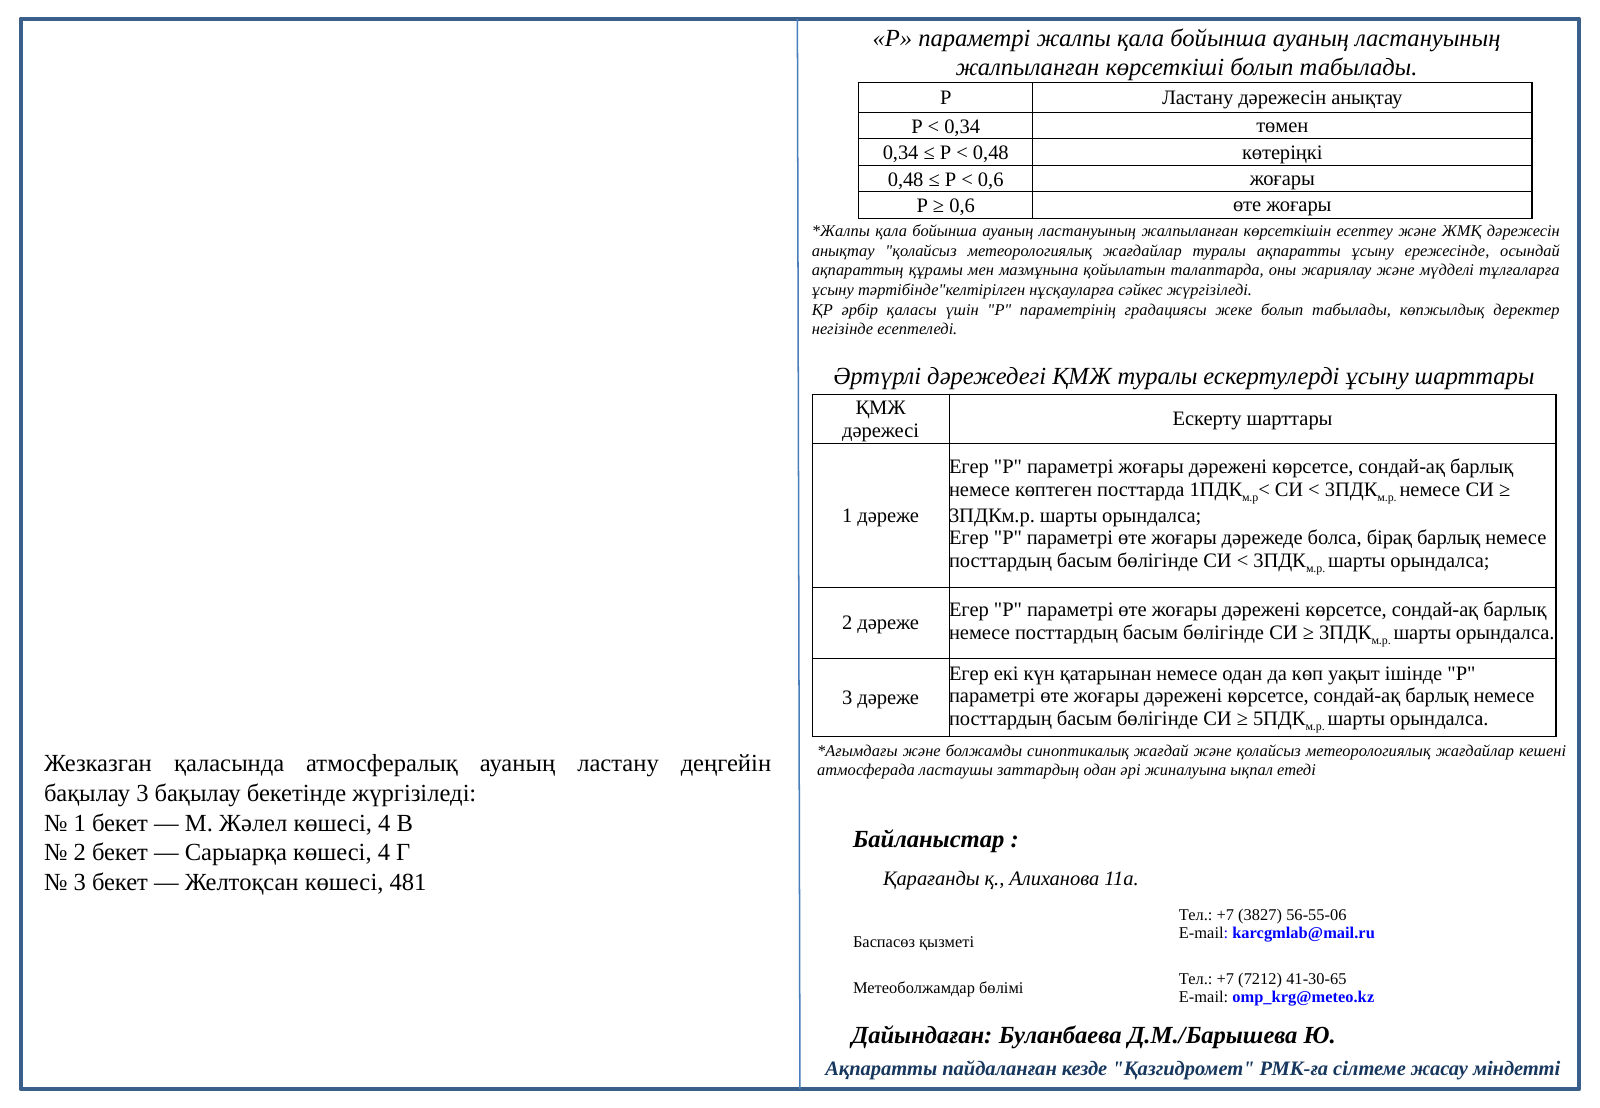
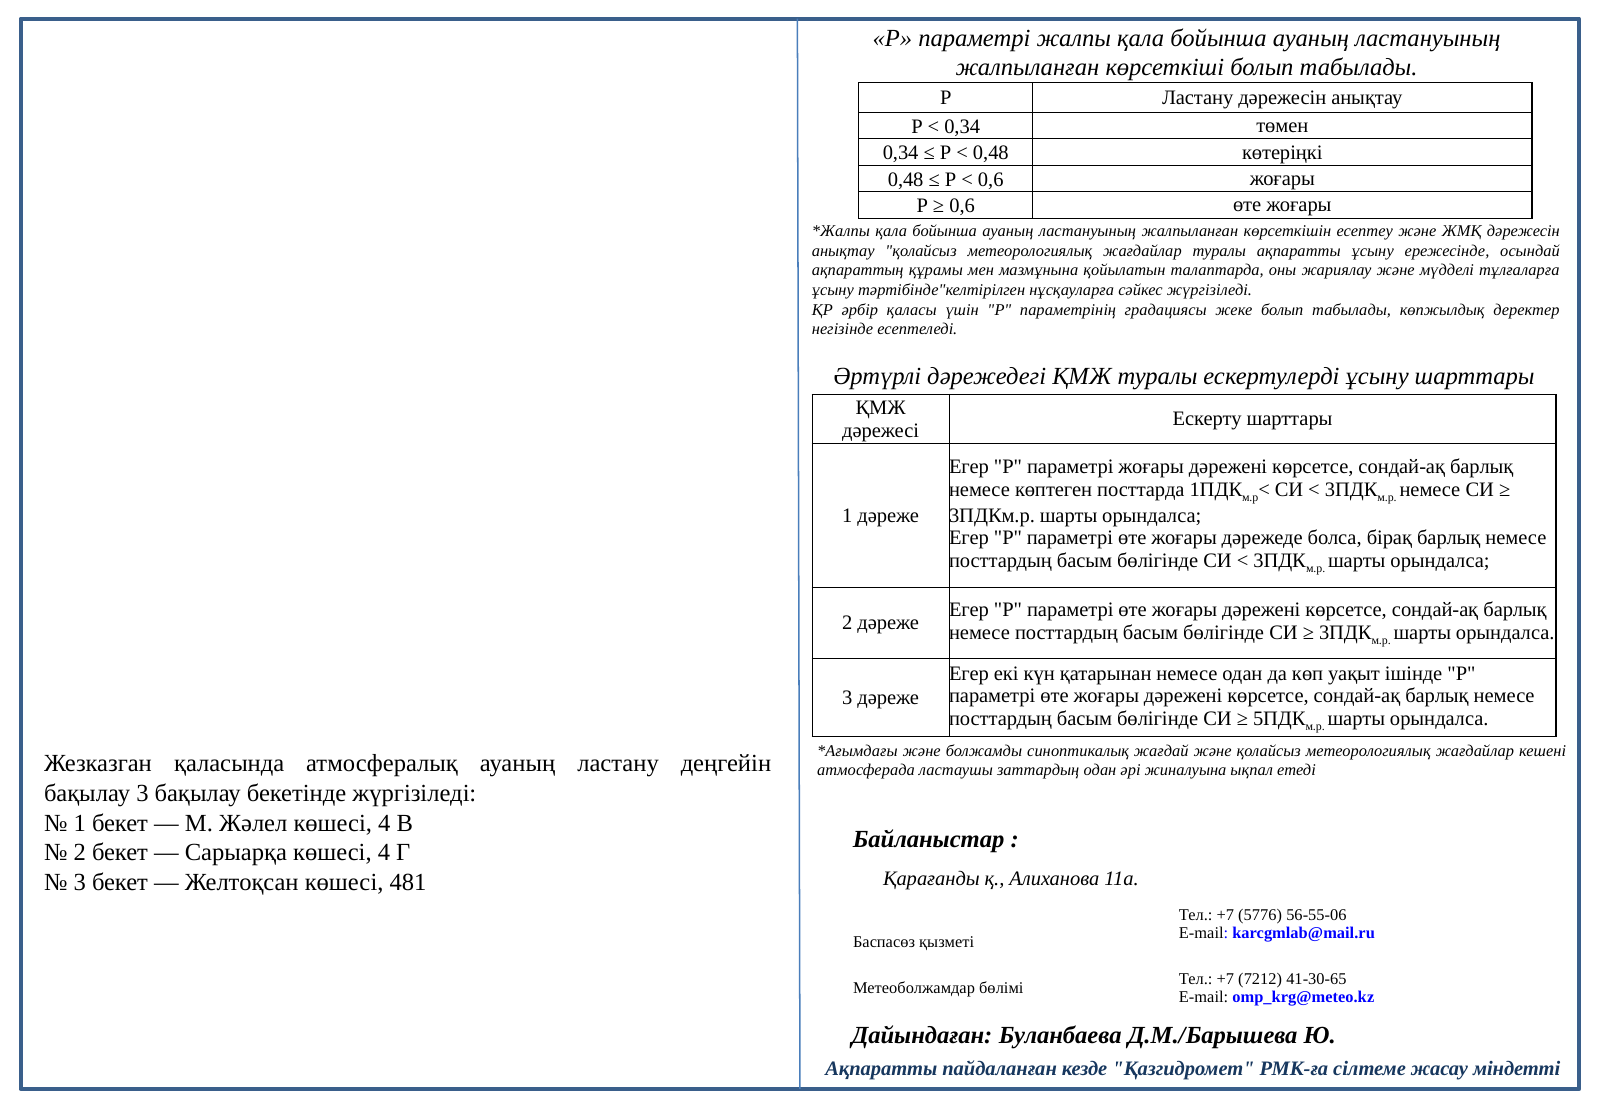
3827: 3827 -> 5776
